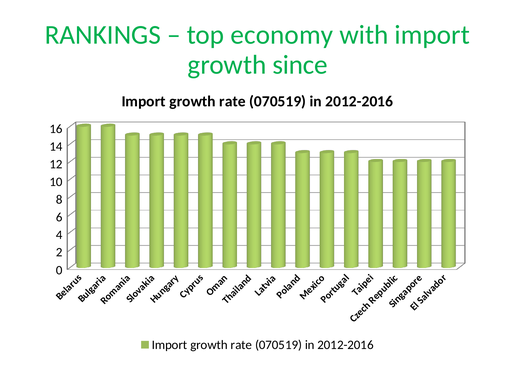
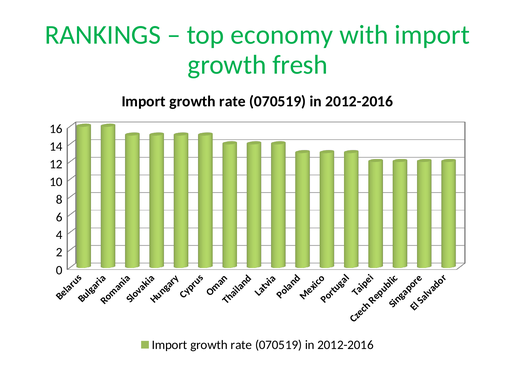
since: since -> fresh
